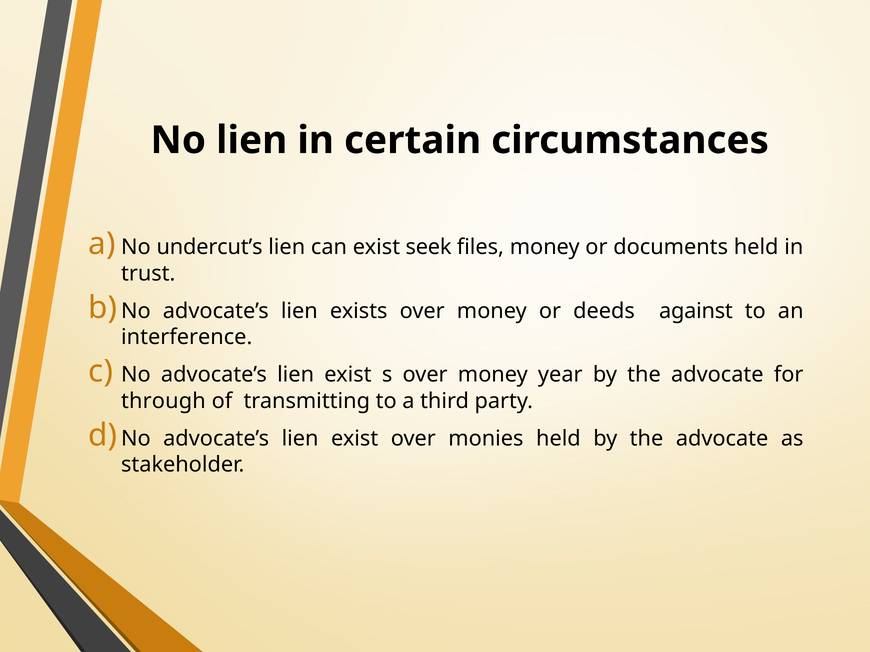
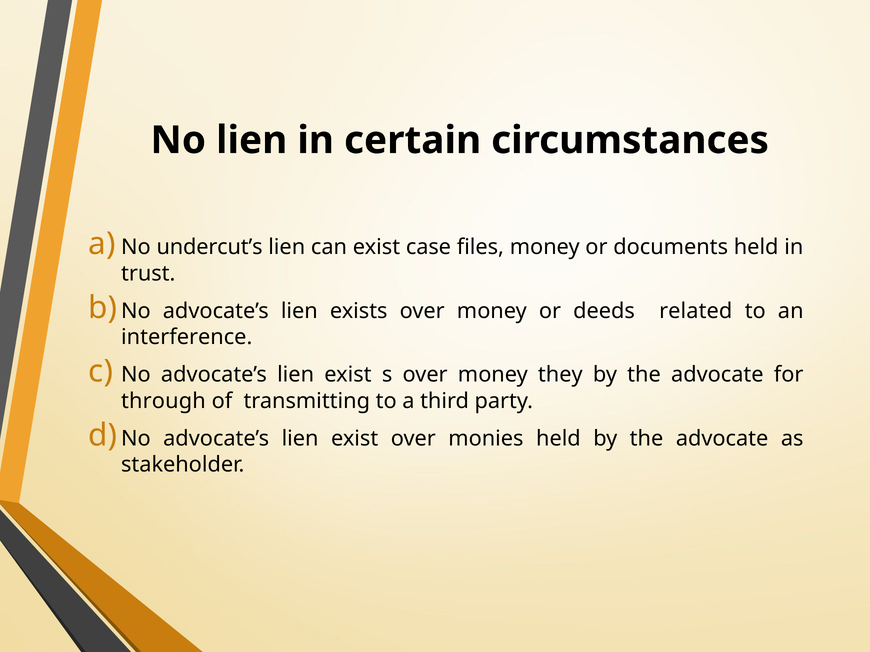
seek: seek -> case
against: against -> related
year: year -> they
